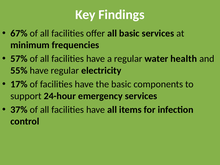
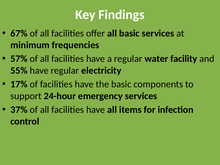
health: health -> facility
